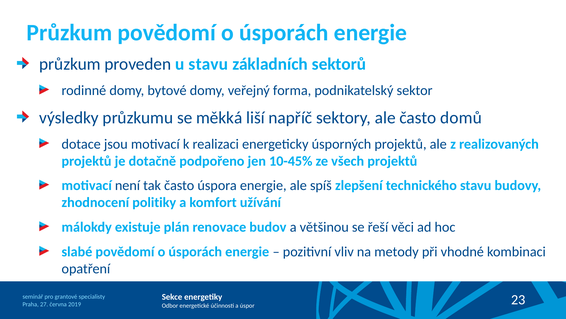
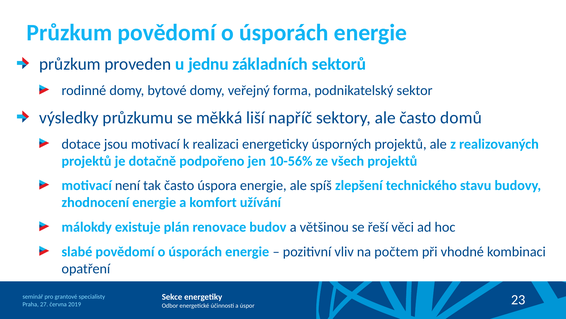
u stavu: stavu -> jednu
10-45%: 10-45% -> 10-56%
zhodnocení politiky: politiky -> energie
metody: metody -> počtem
